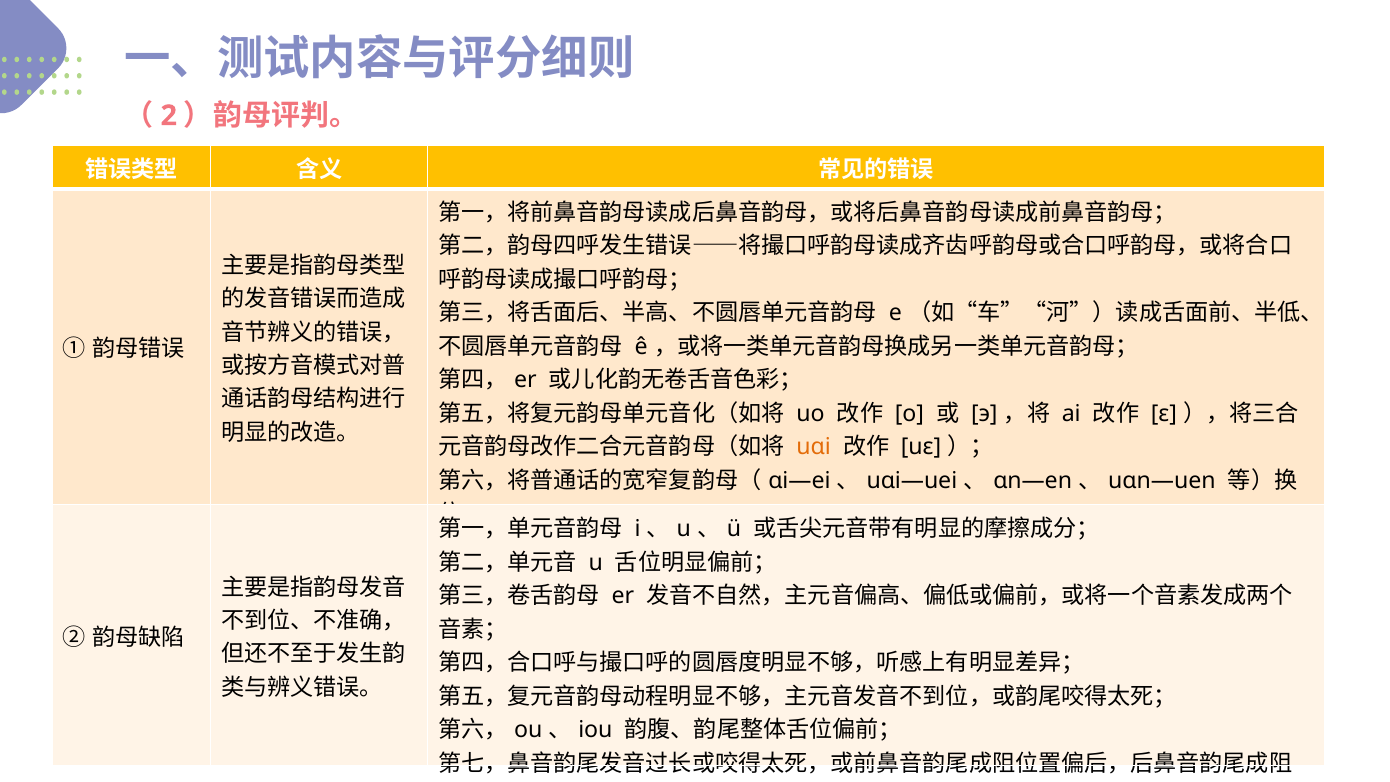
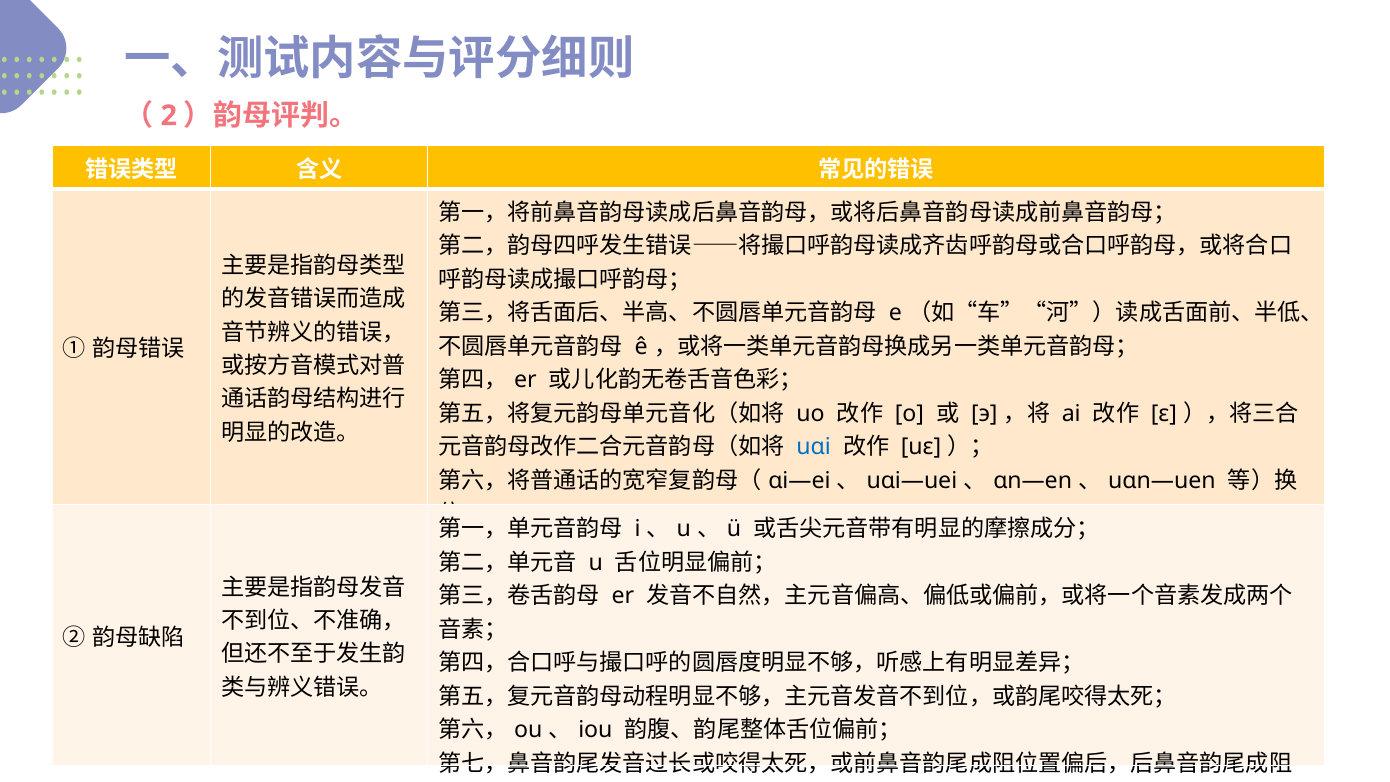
uɑi colour: orange -> blue
